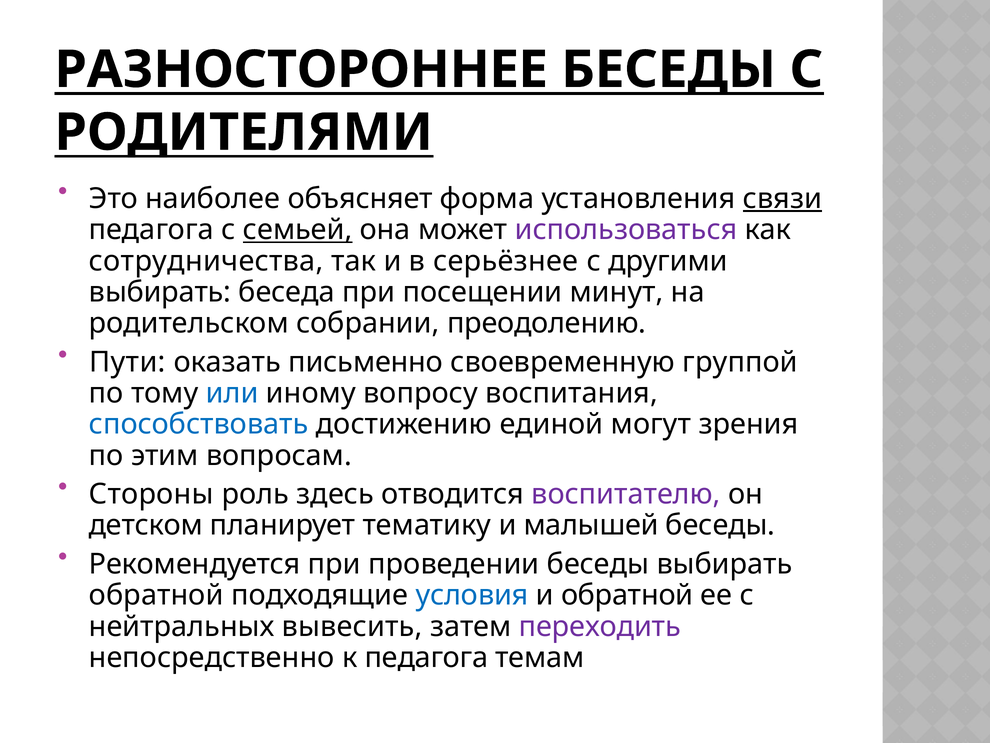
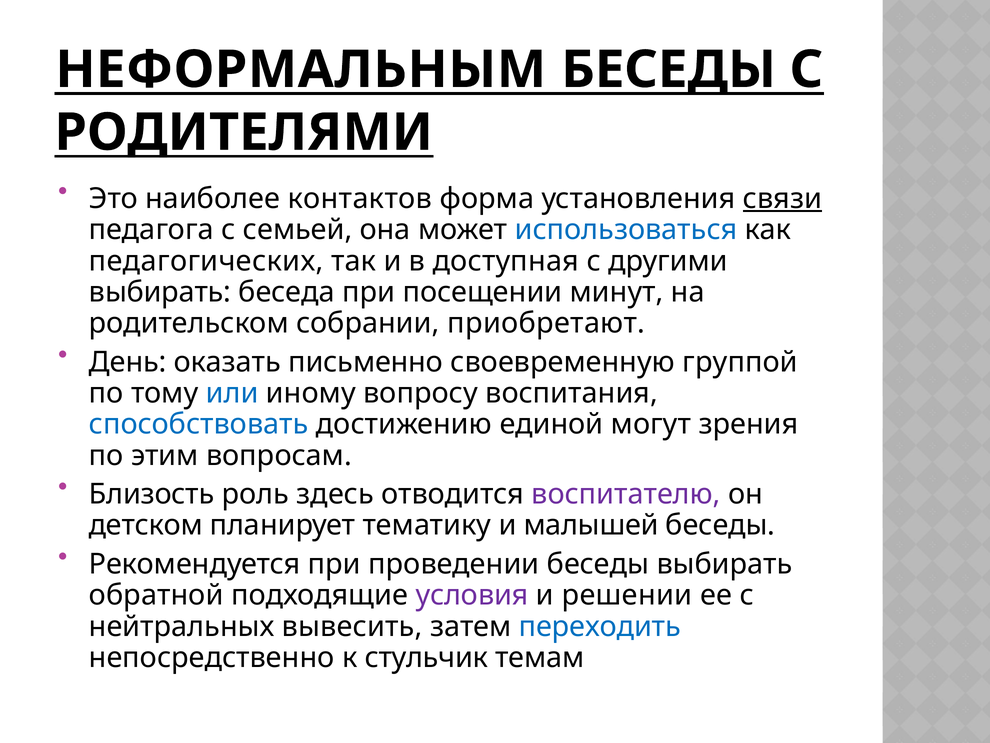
РАЗНОСТОРОННЕЕ: РАЗНОСТОРОННЕЕ -> НЕФОРМАЛЬНЫМ
объясняет: объясняет -> контактов
семьей underline: present -> none
использоваться colour: purple -> blue
сотрудничества: сотрудничества -> педагогических
серьёзнее: серьёзнее -> доступная
преодолению: преодолению -> приобретают
Пути: Пути -> День
Стороны: Стороны -> Близость
условия colour: blue -> purple
и обратной: обратной -> решении
переходить colour: purple -> blue
к педагога: педагога -> стульчик
